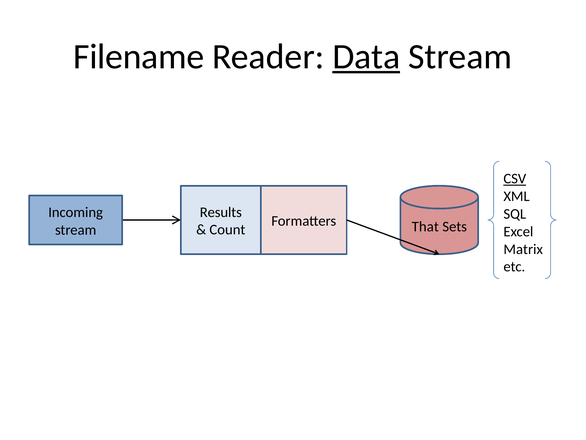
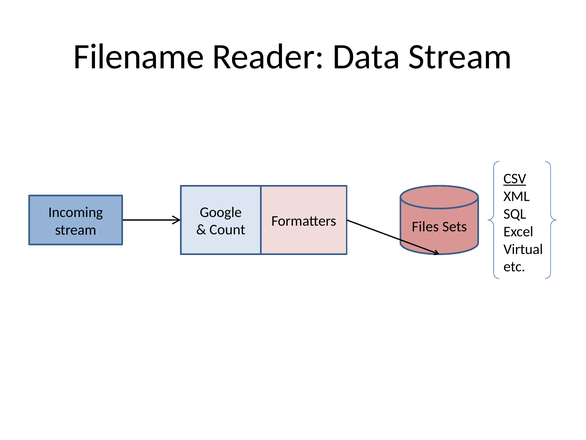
Data underline: present -> none
Results: Results -> Google
That: That -> Files
Matrix: Matrix -> Virtual
